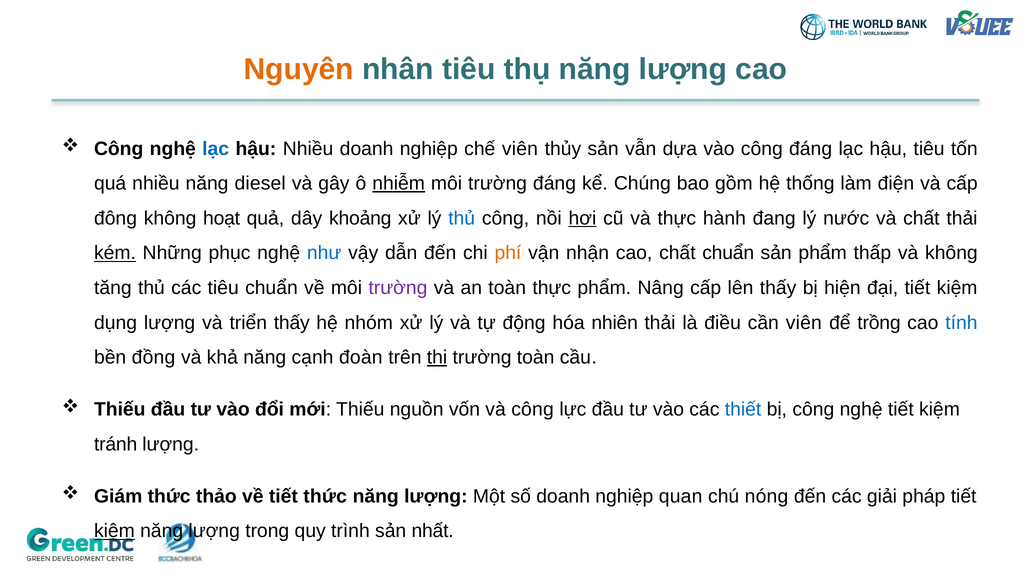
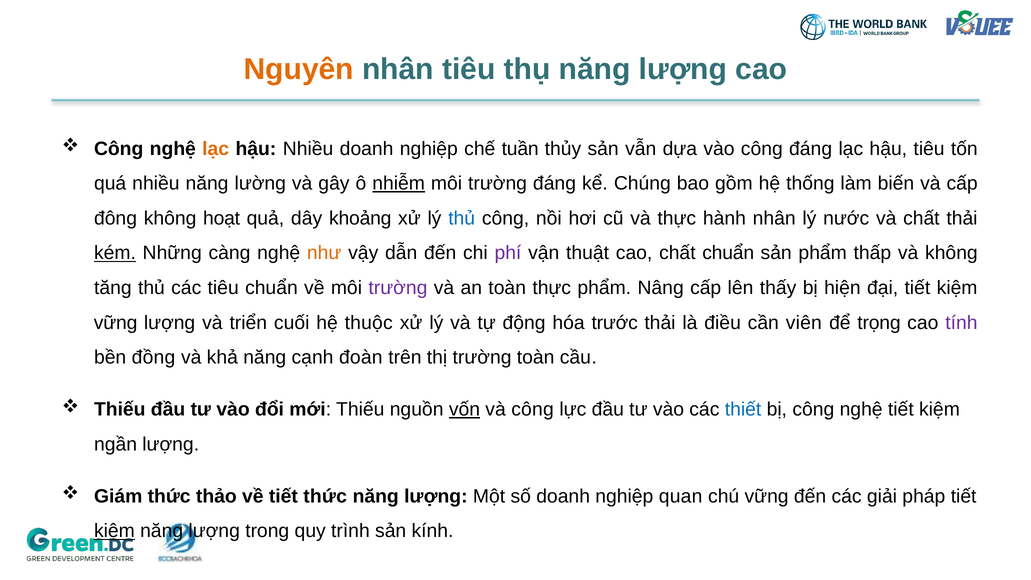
lạc at (216, 149) colour: blue -> orange
chế viên: viên -> tuần
diesel: diesel -> lường
điện: điện -> biến
hơi underline: present -> none
hành đang: đang -> nhân
phục: phục -> càng
như colour: blue -> orange
phí colour: orange -> purple
nhận: nhận -> thuật
dụng at (116, 323): dụng -> vững
triển thấy: thấy -> cuối
nhóm: nhóm -> thuộc
nhiên: nhiên -> trước
trồng: trồng -> trọng
tính colour: blue -> purple
thị underline: present -> none
vốn underline: none -> present
tránh: tránh -> ngần
chú nóng: nóng -> vững
nhất: nhất -> kính
